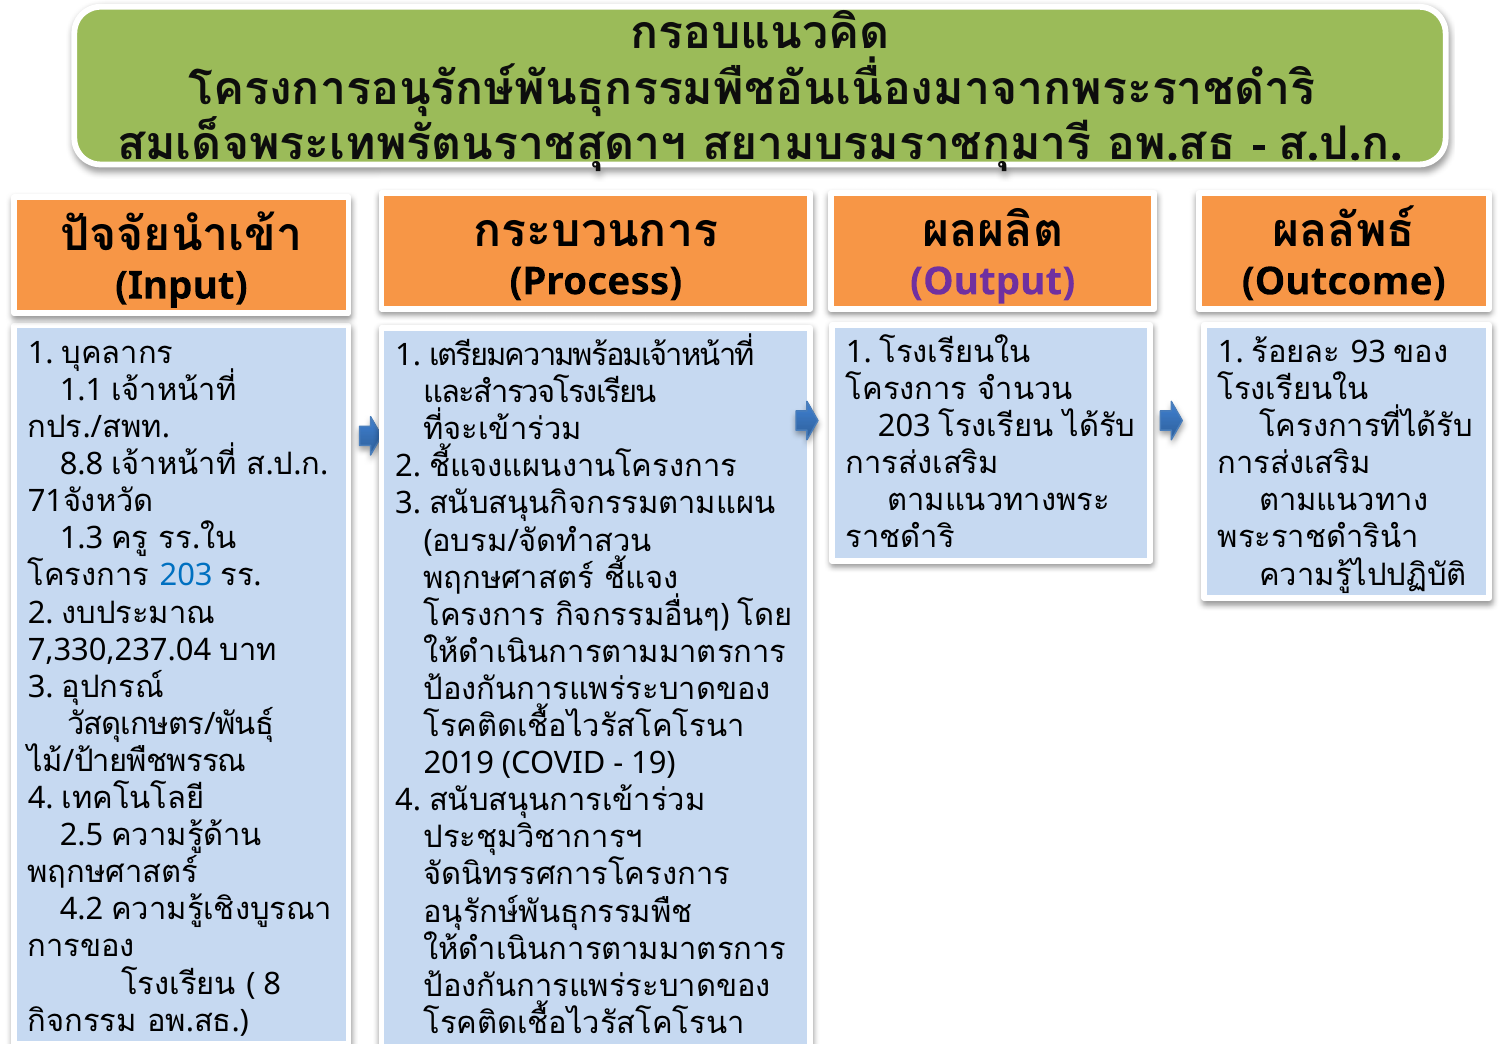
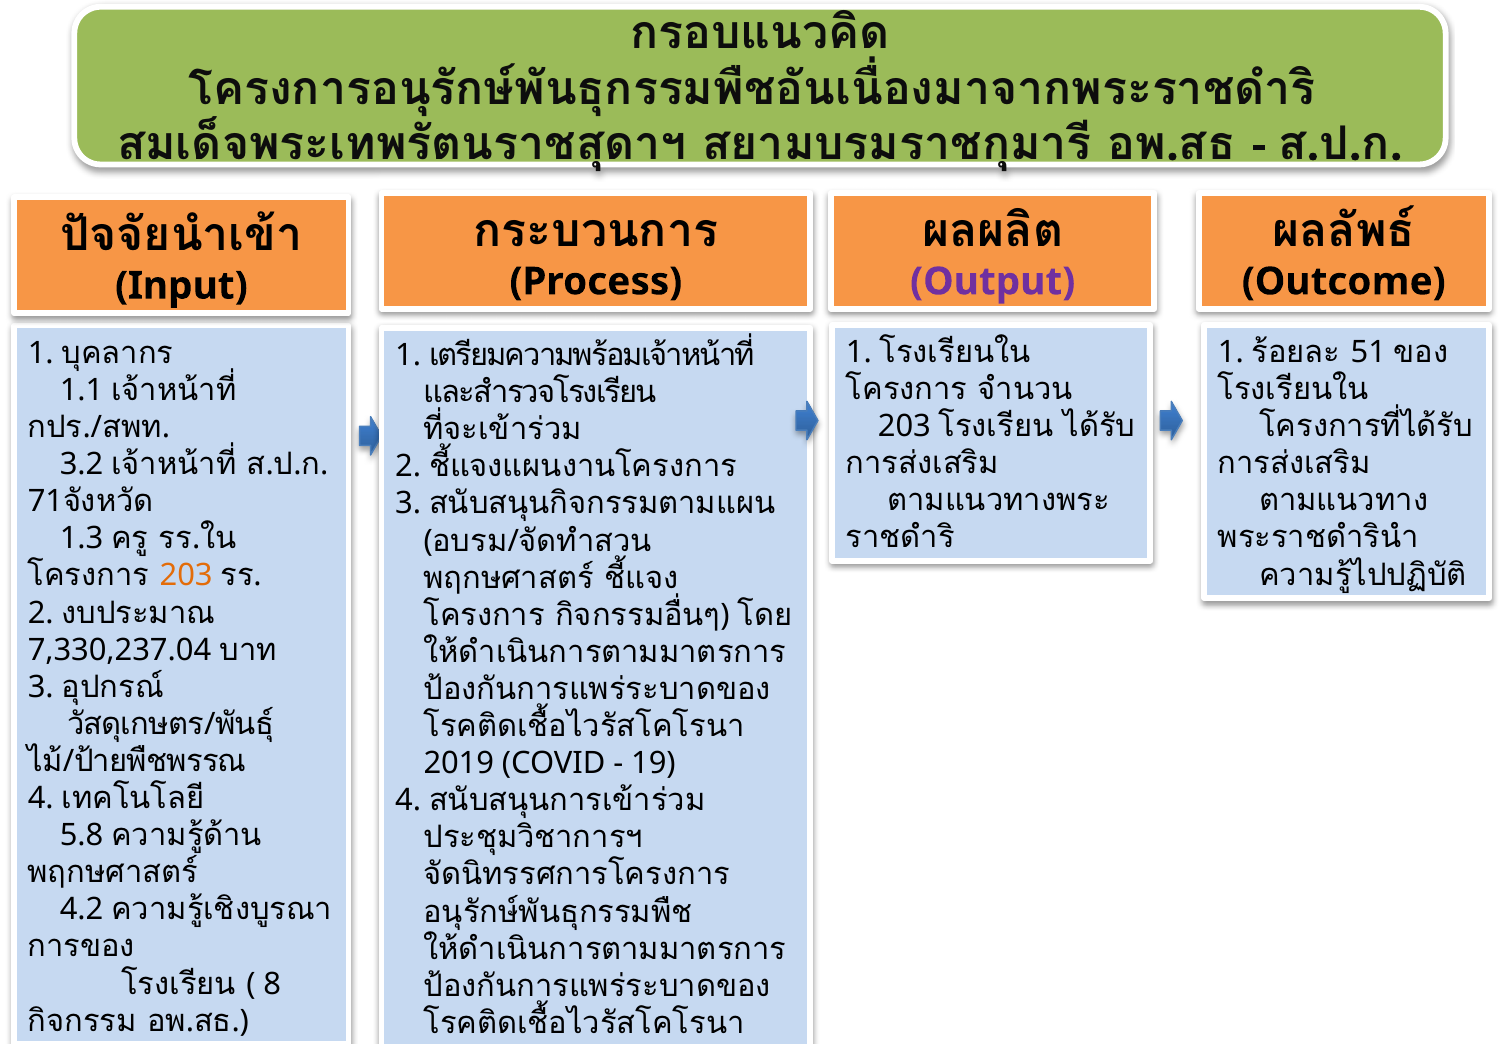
93: 93 -> 51
8.8: 8.8 -> 3.2
203 at (186, 576) colour: blue -> orange
2.5: 2.5 -> 5.8
